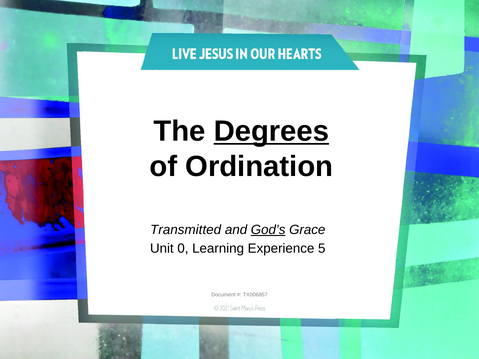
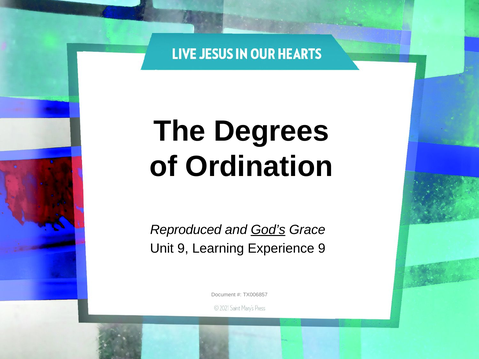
Degrees underline: present -> none
Transmitted: Transmitted -> Reproduced
Unit 0: 0 -> 9
Experience 5: 5 -> 9
